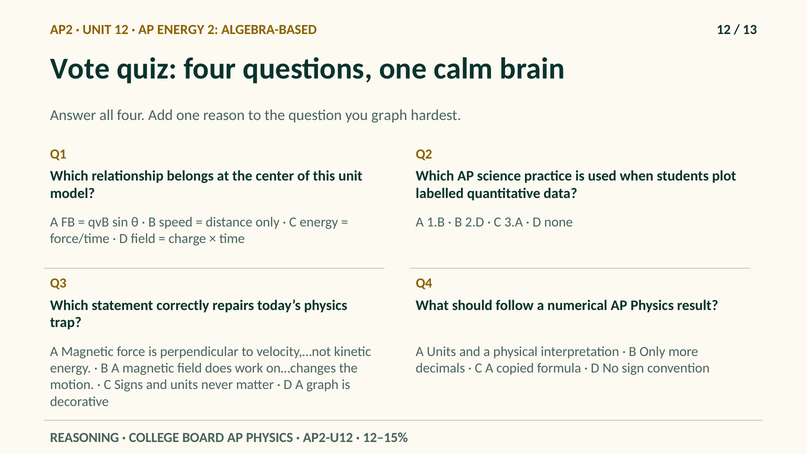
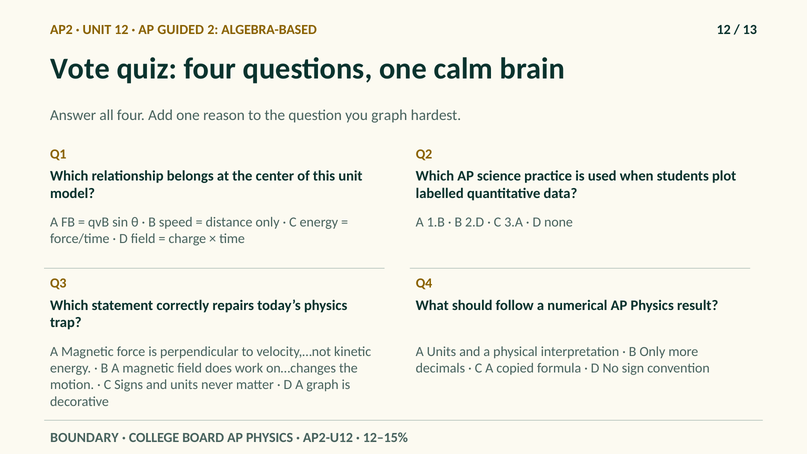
AP ENERGY: ENERGY -> GUIDED
REASONING: REASONING -> BOUNDARY
